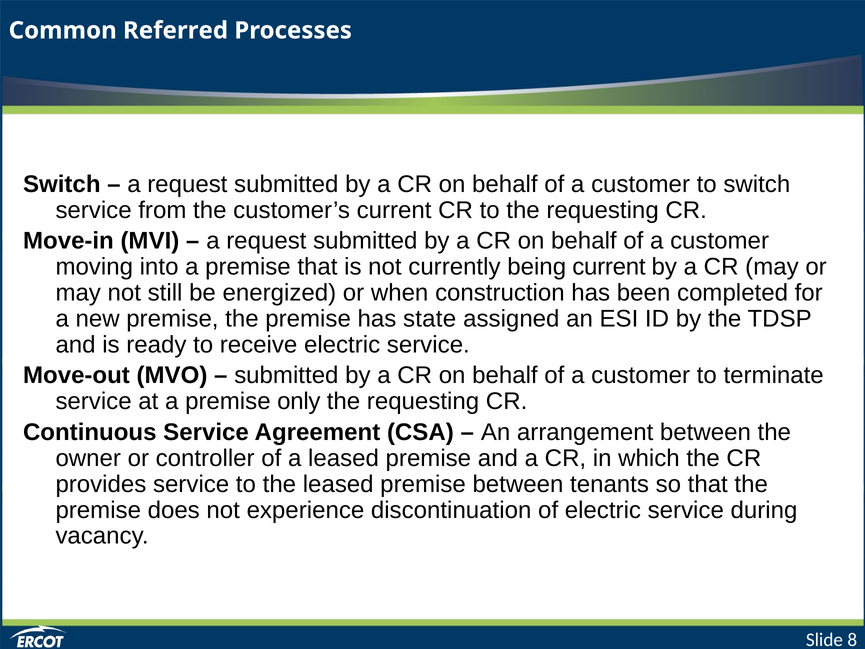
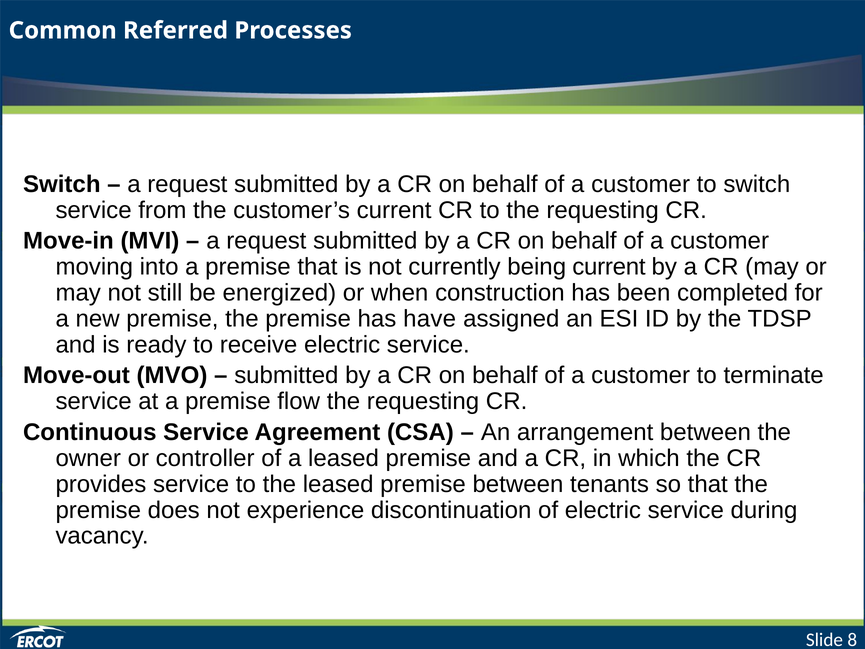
state: state -> have
only: only -> flow
